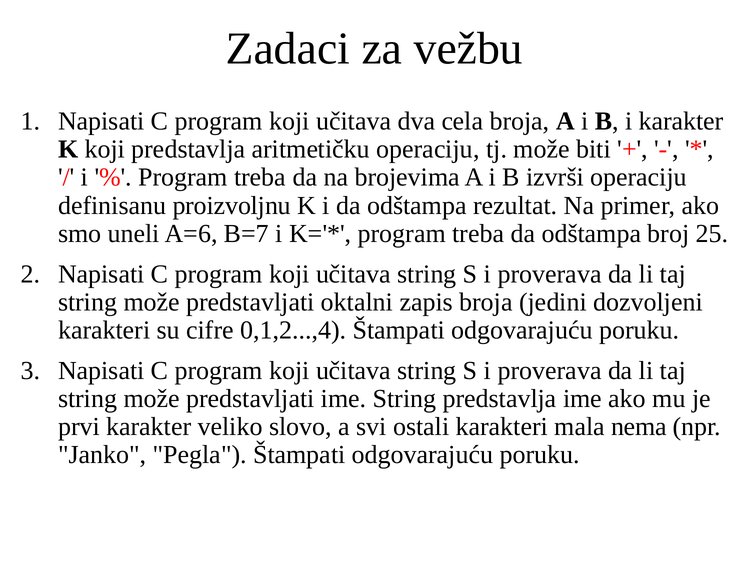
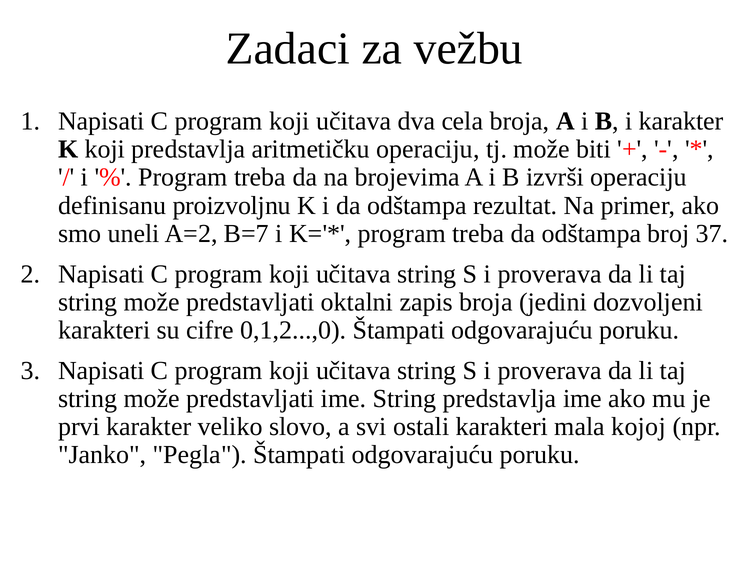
A=6: A=6 -> A=2
25: 25 -> 37
0,1,2...,4: 0,1,2...,4 -> 0,1,2...,0
nema: nema -> kojoj
